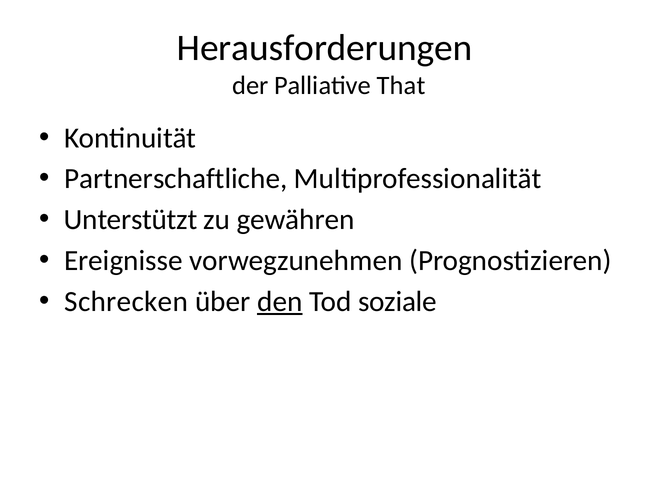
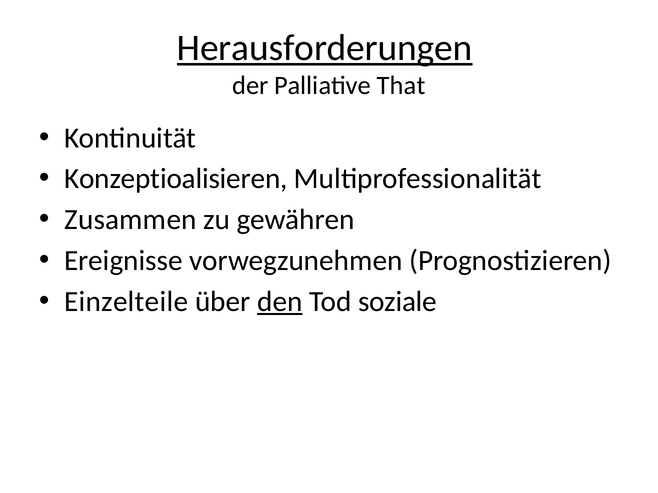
Herausforderungen underline: none -> present
Partnerschaftliche: Partnerschaftliche -> Konzeptioalisieren
Unterstützt: Unterstützt -> Zusammen
Schrecken: Schrecken -> Einzelteile
